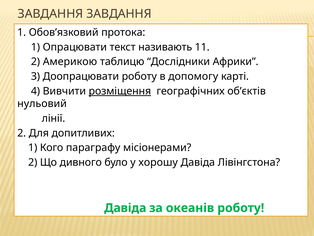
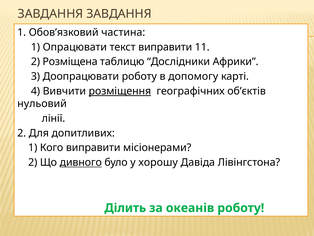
протока: протока -> частина
текст називають: називають -> виправити
Америкою: Америкою -> Розміщена
Кого параграфу: параграфу -> виправити
дивного underline: none -> present
Давіда at (125, 208): Давіда -> Ділить
